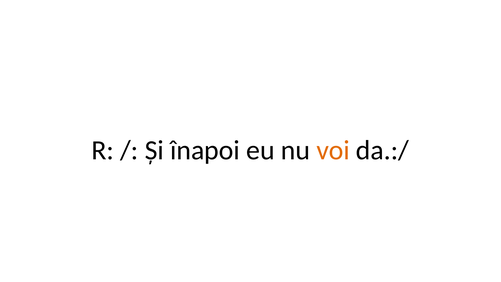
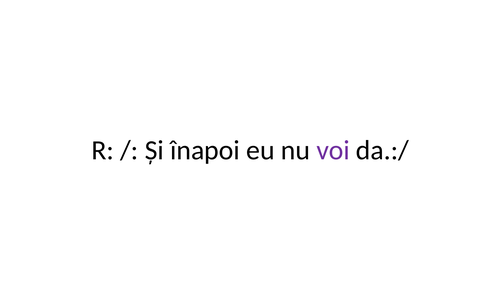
voi colour: orange -> purple
